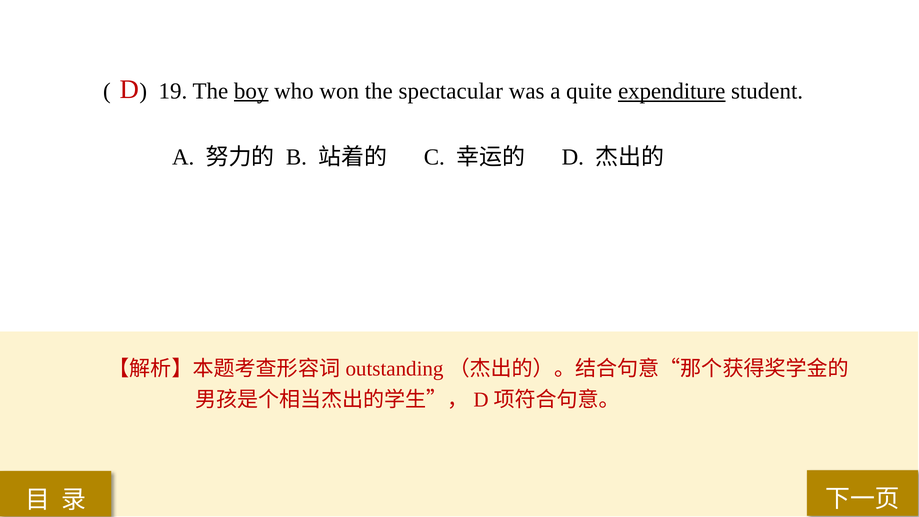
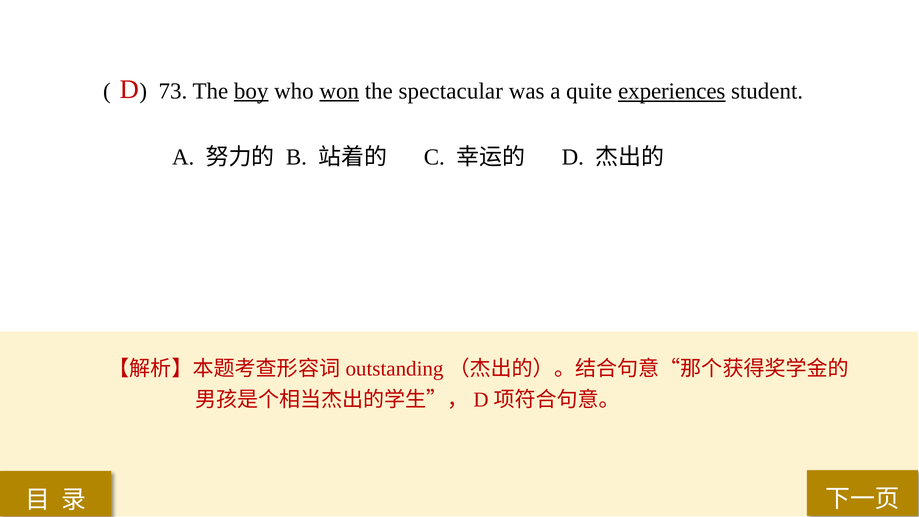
19: 19 -> 73
won underline: none -> present
expenditure: expenditure -> experiences
